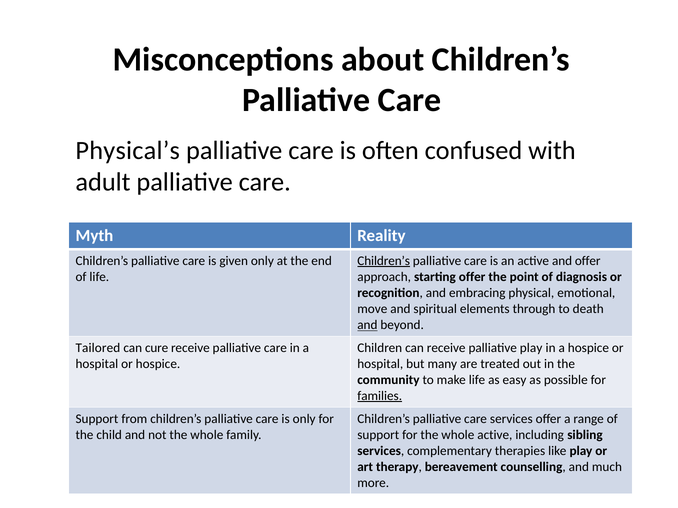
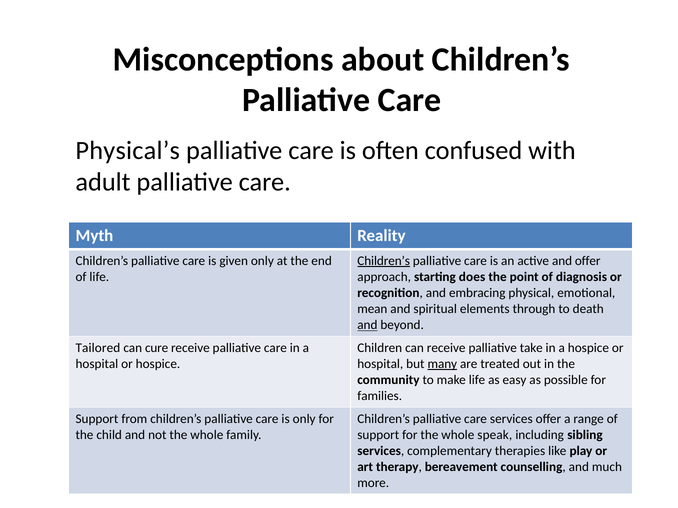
starting offer: offer -> does
move: move -> mean
palliative play: play -> take
many underline: none -> present
families underline: present -> none
whole active: active -> speak
